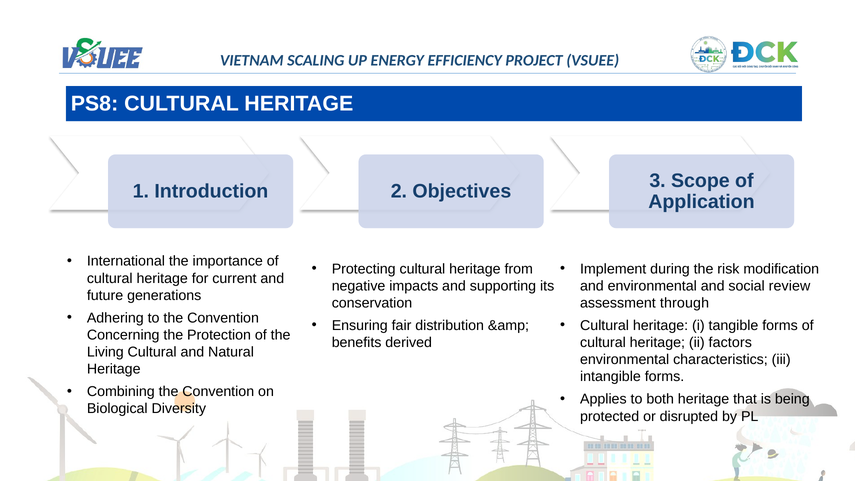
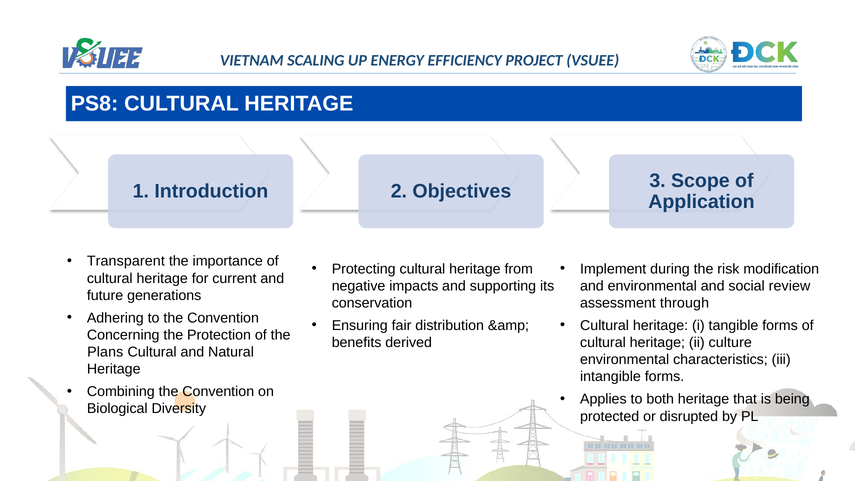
International: International -> Transparent
factors: factors -> culture
Living: Living -> Plans
